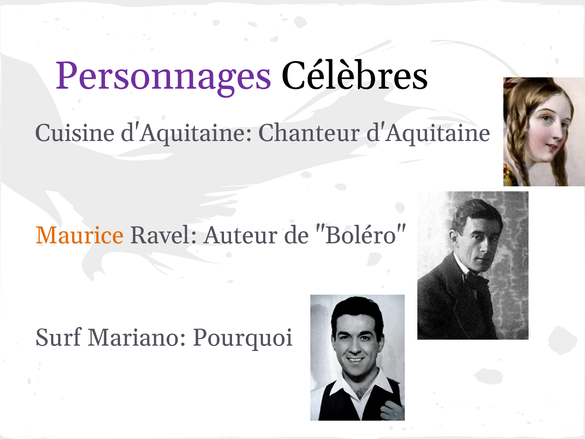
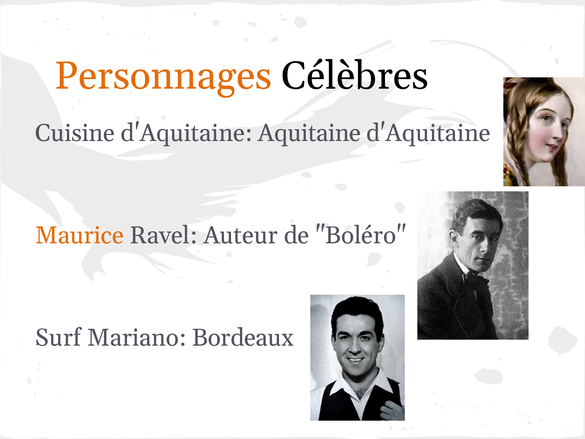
Personnages colour: purple -> orange
Chanteur: Chanteur -> Aquitaine
Pourquoi: Pourquoi -> Bordeaux
